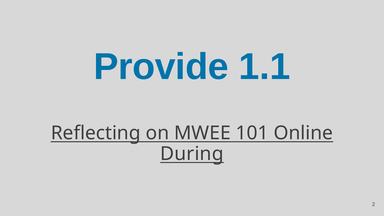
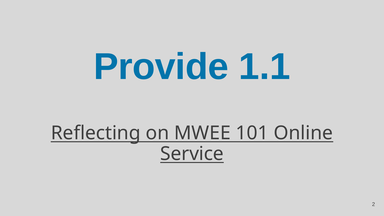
During: During -> Service
